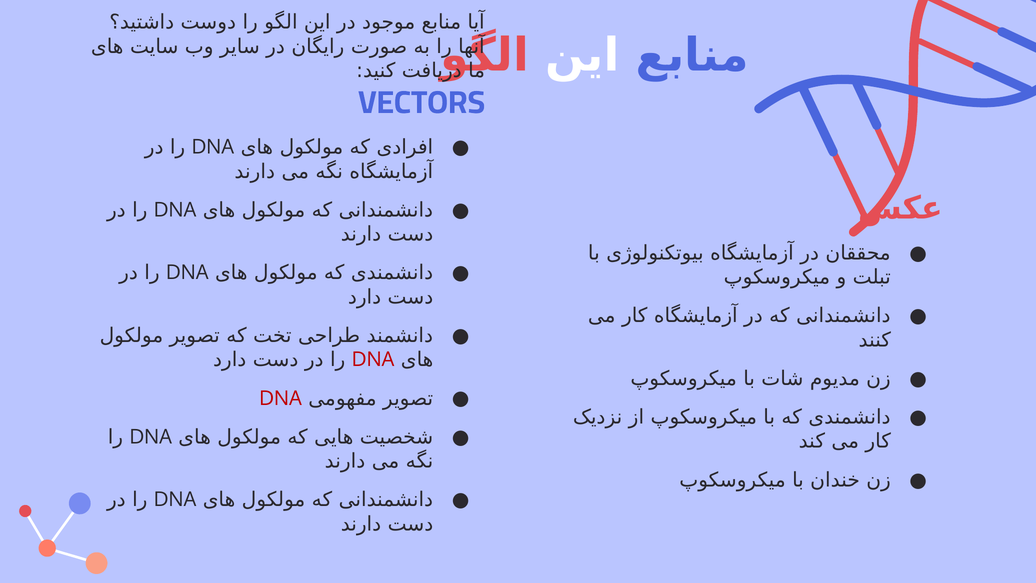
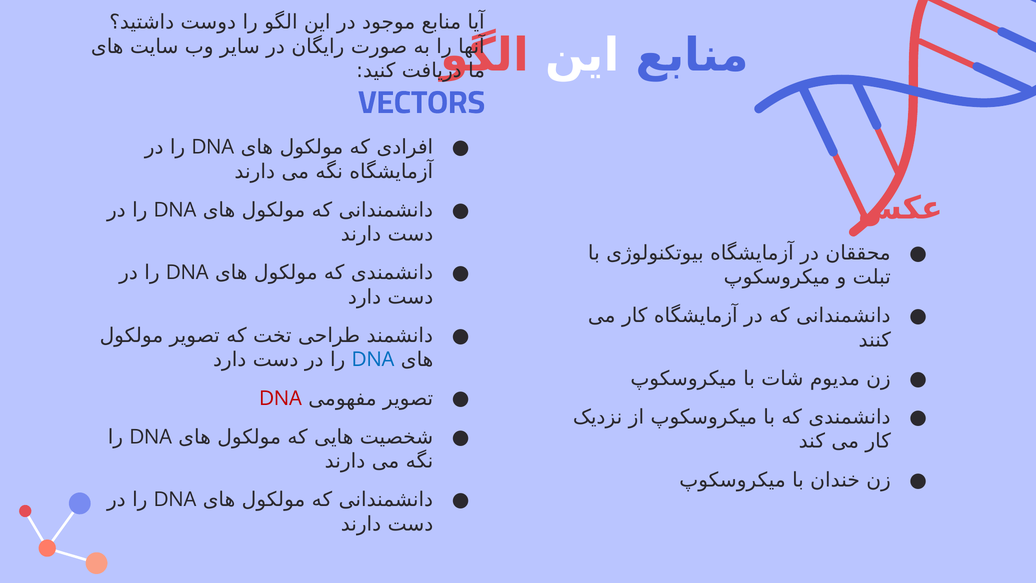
DNA at (373, 360) colour: red -> blue
